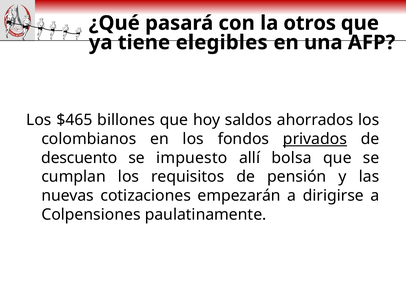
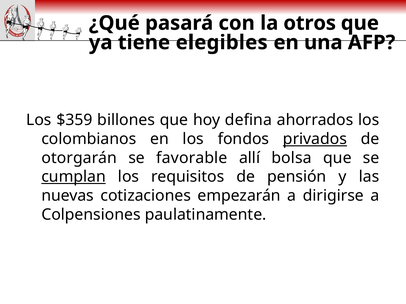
$465: $465 -> $359
saldos: saldos -> defina
descuento: descuento -> otorgarán
impuesto: impuesto -> favorable
cumplan underline: none -> present
